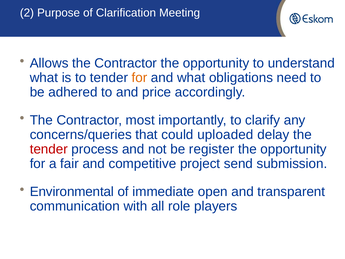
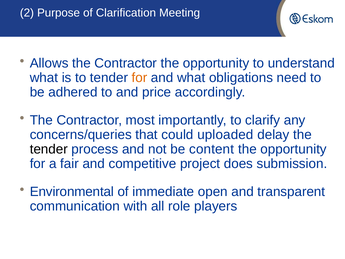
tender at (49, 149) colour: red -> black
register: register -> content
send: send -> does
